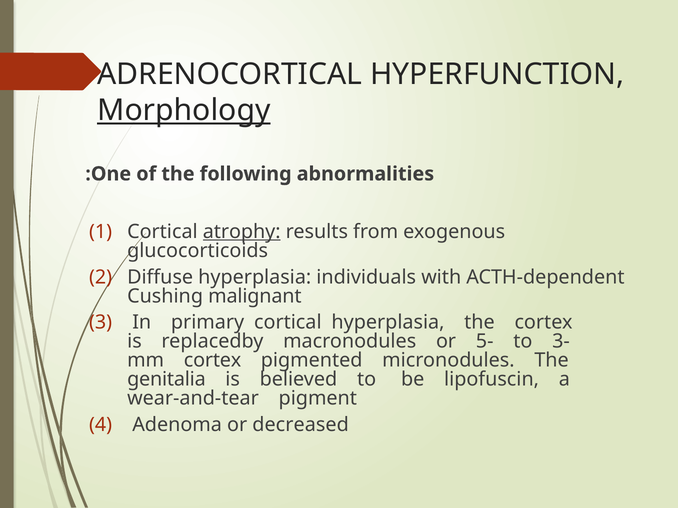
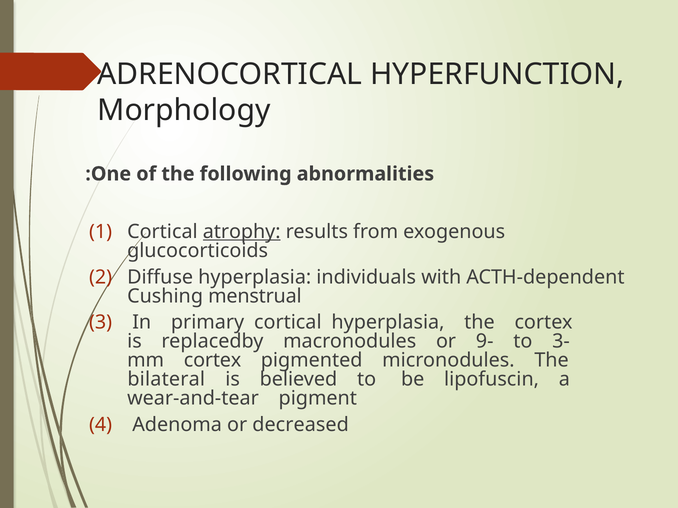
Morphology underline: present -> none
malignant: malignant -> menstrual
5-: 5- -> 9-
genitalia: genitalia -> bilateral
